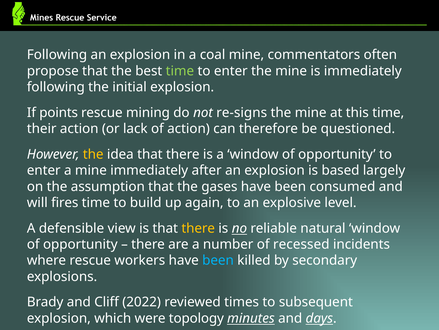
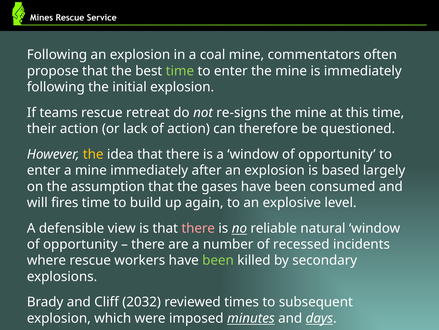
points: points -> teams
mining: mining -> retreat
there at (198, 228) colour: yellow -> pink
been at (218, 260) colour: light blue -> light green
2022: 2022 -> 2032
topology: topology -> imposed
